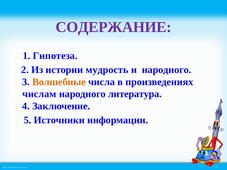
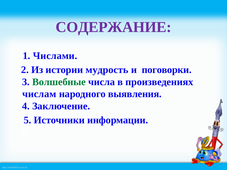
Гипотеза: Гипотеза -> Числами
и народного: народного -> поговорки
Волшебные colour: orange -> green
литература: литература -> выявления
